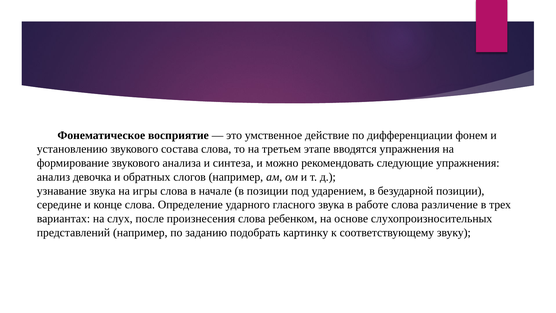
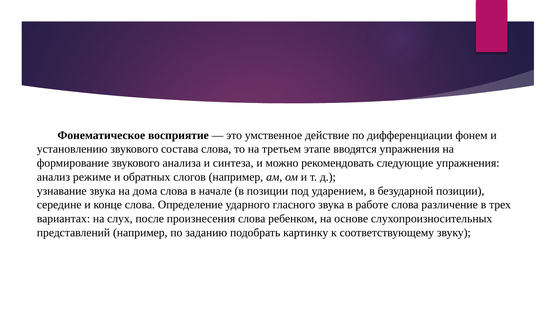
девочка: девочка -> режиме
игры: игры -> дома
